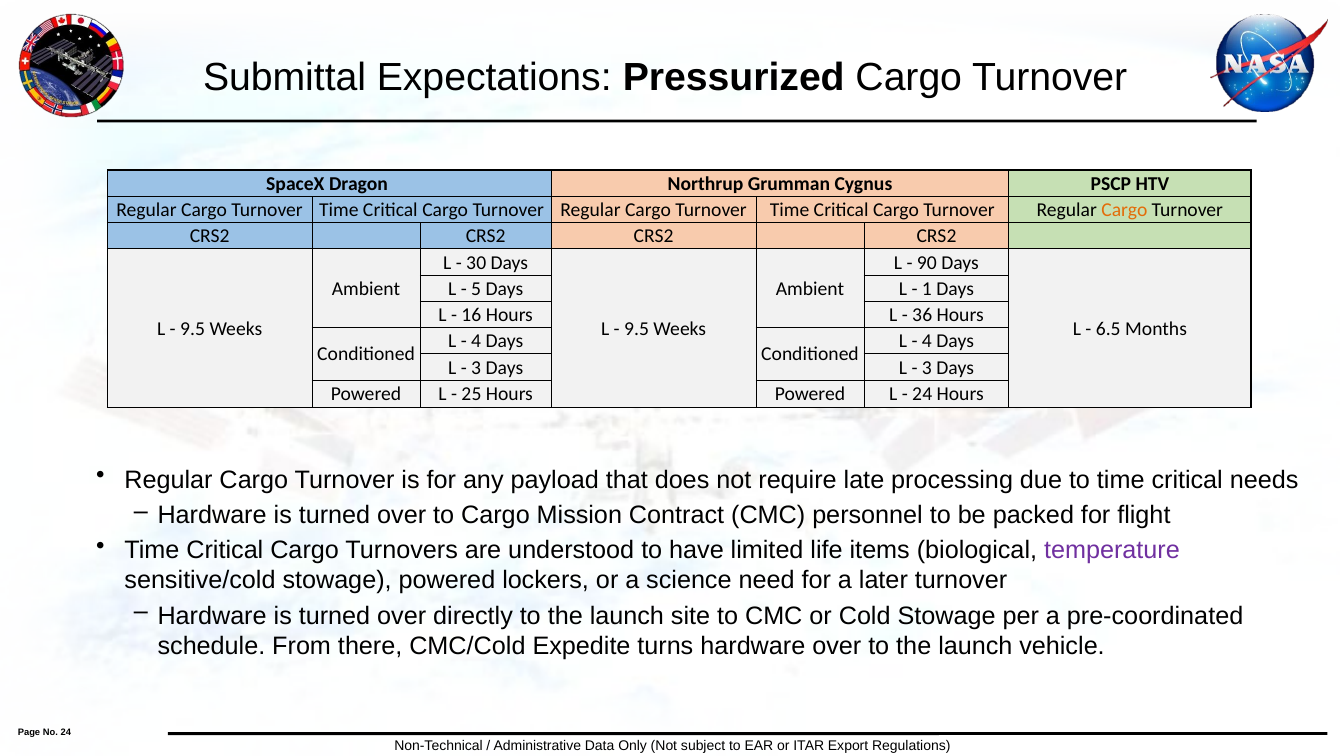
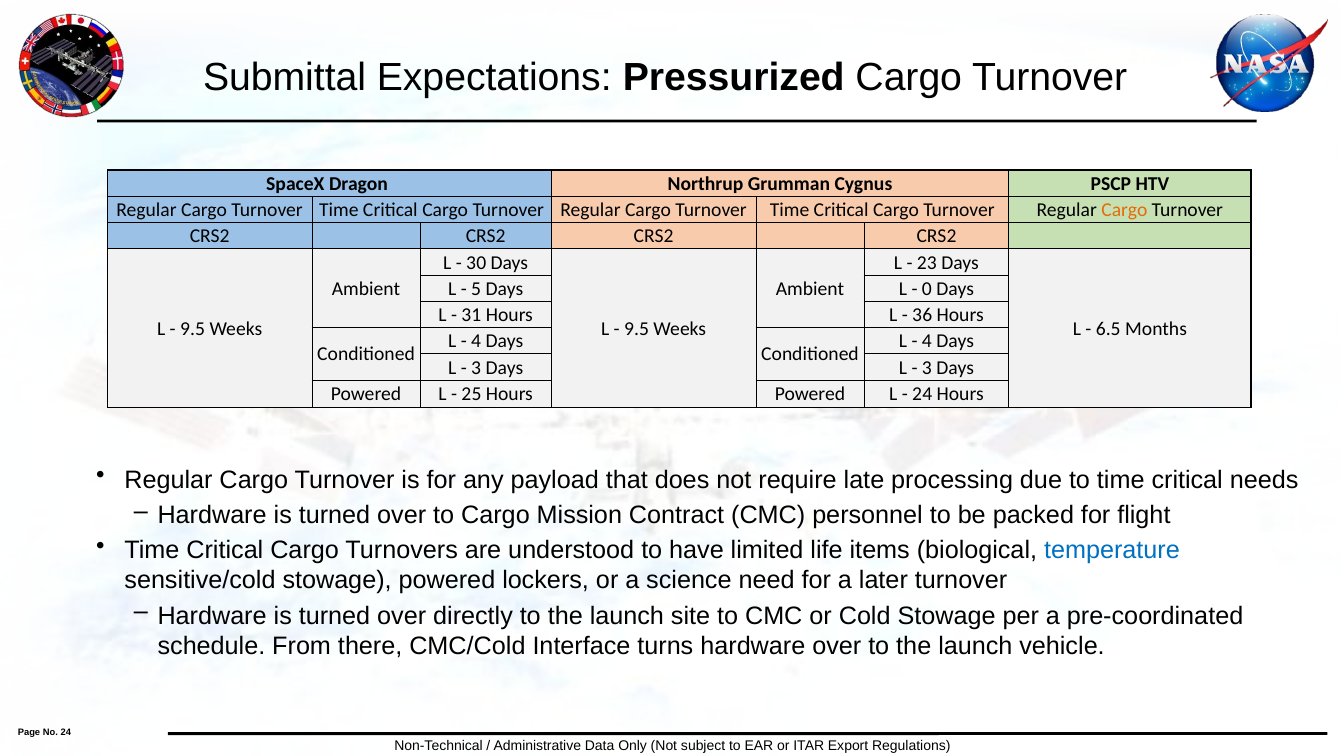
90: 90 -> 23
1: 1 -> 0
16: 16 -> 31
temperature colour: purple -> blue
Expedite: Expedite -> Interface
